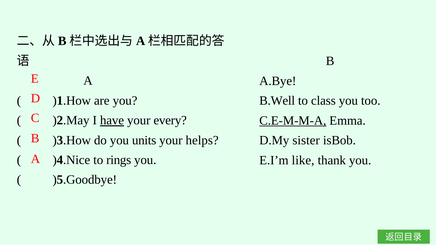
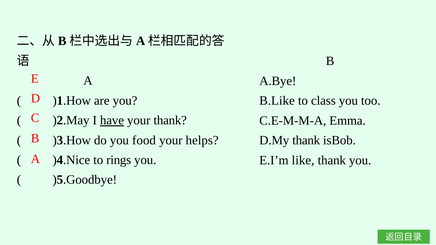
B.Well: B.Well -> B.Like
your every: every -> thank
C.E-M-M-A underline: present -> none
units: units -> food
D.My sister: sister -> thank
